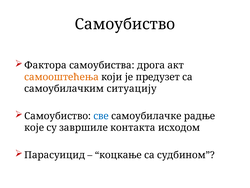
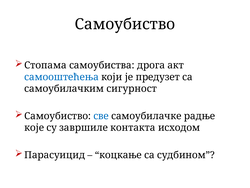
Фактора: Фактора -> Стопама
самооштећења colour: orange -> blue
ситуацију: ситуацију -> сигурност
